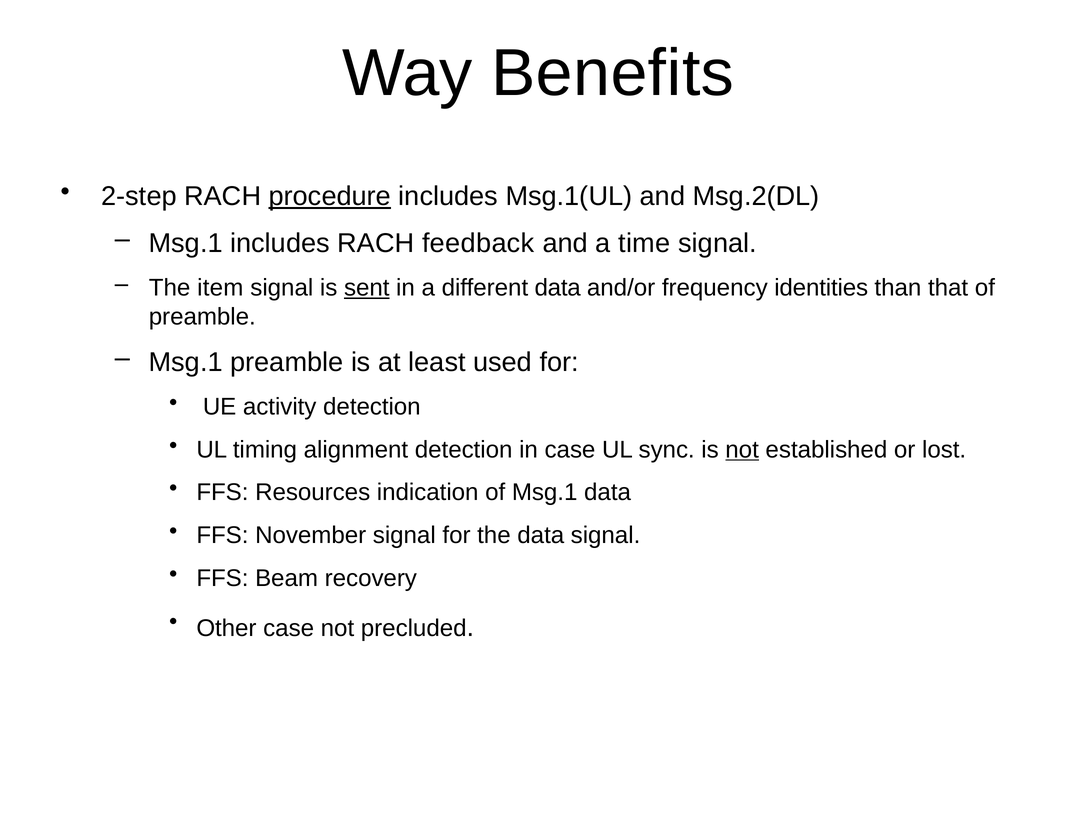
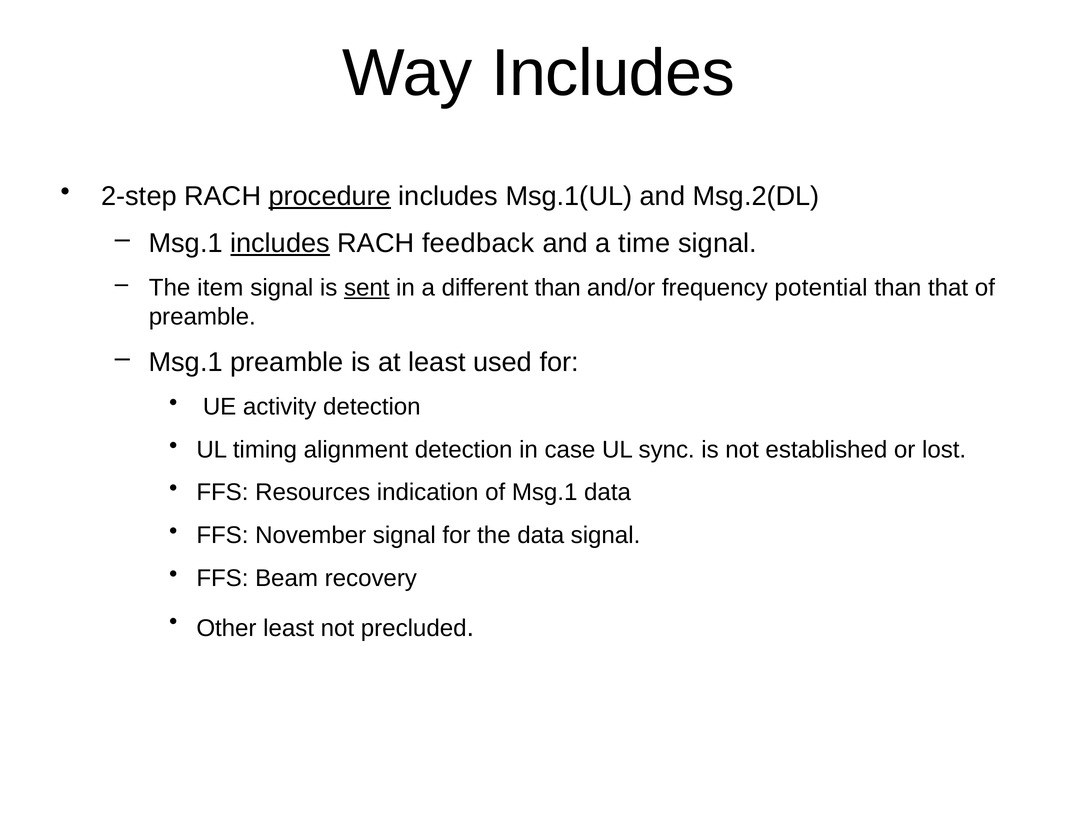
Way Benefits: Benefits -> Includes
includes at (280, 243) underline: none -> present
different data: data -> than
identities: identities -> potential
not at (742, 450) underline: present -> none
Other case: case -> least
